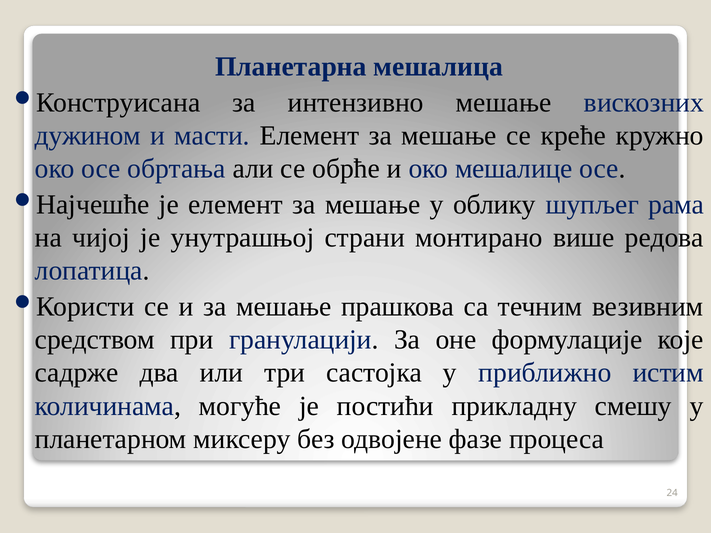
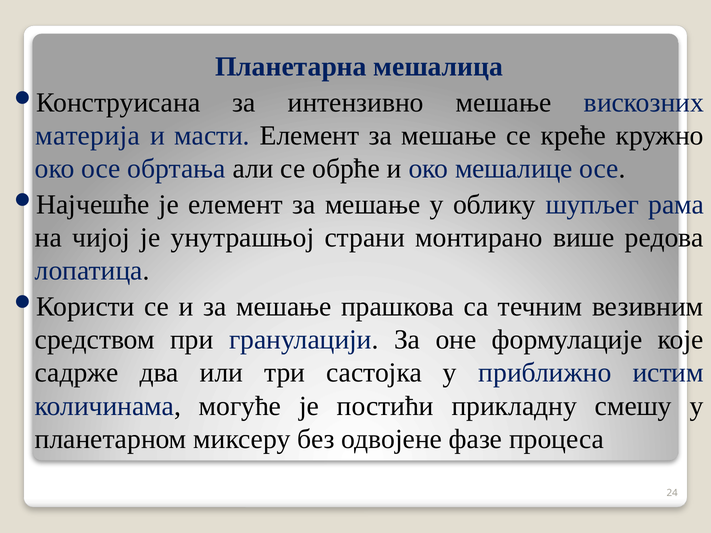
дужином: дужином -> материја
